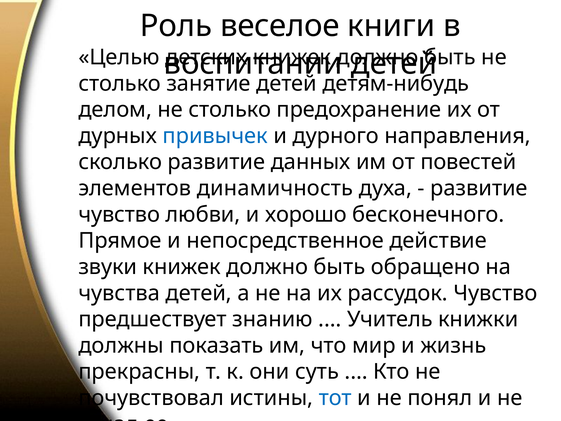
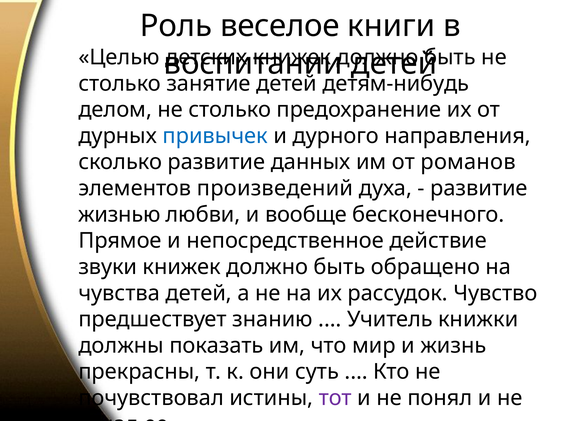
повестей: повестей -> романов
динамичность: динамичность -> произведений
чувство at (119, 214): чувство -> жизнью
хорошо: хорошо -> вообще
тот colour: blue -> purple
